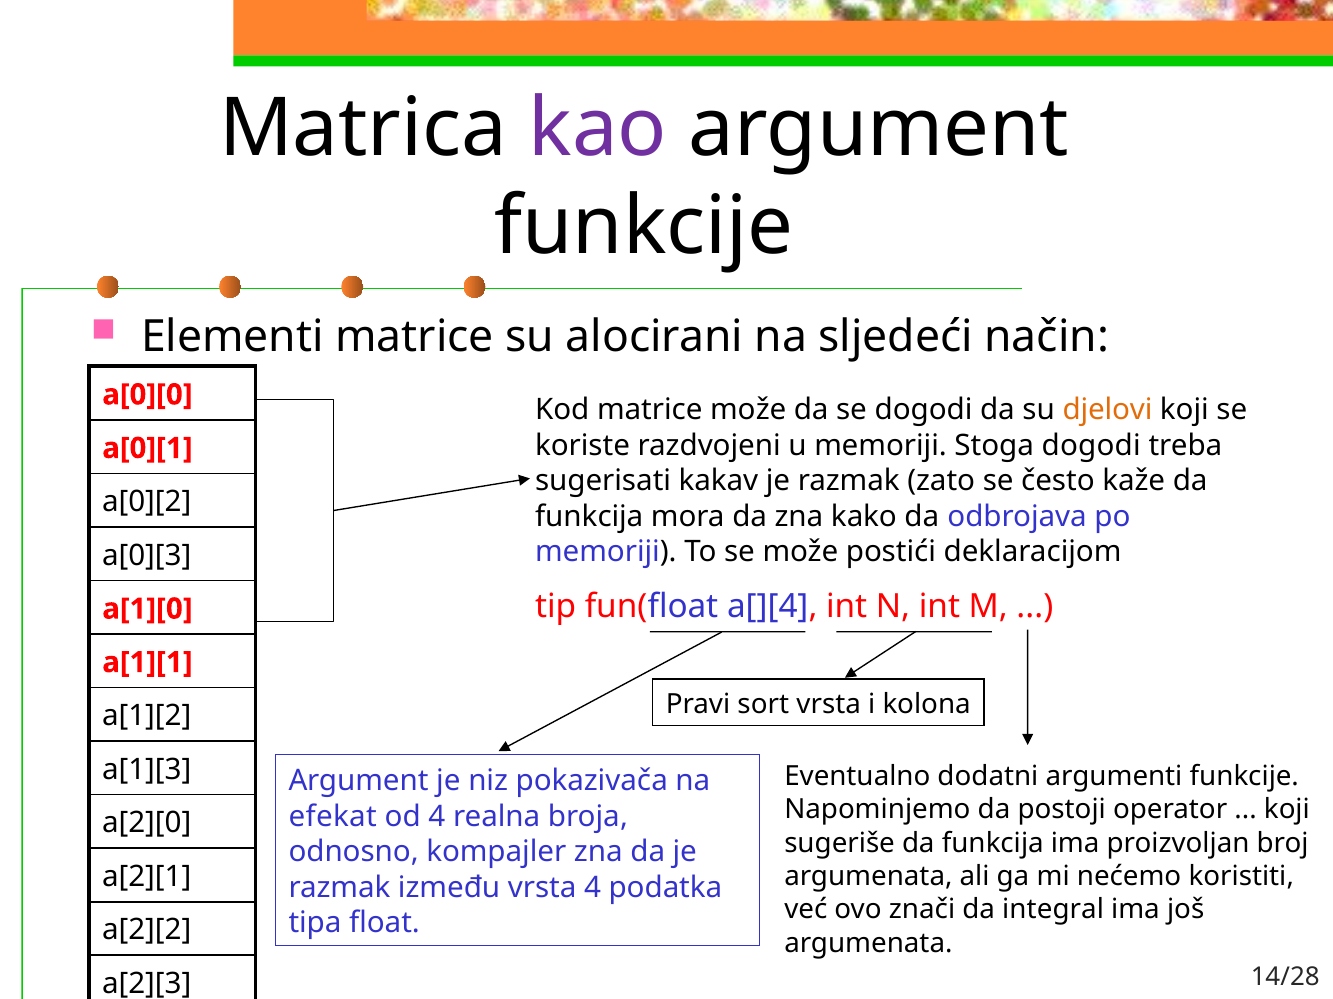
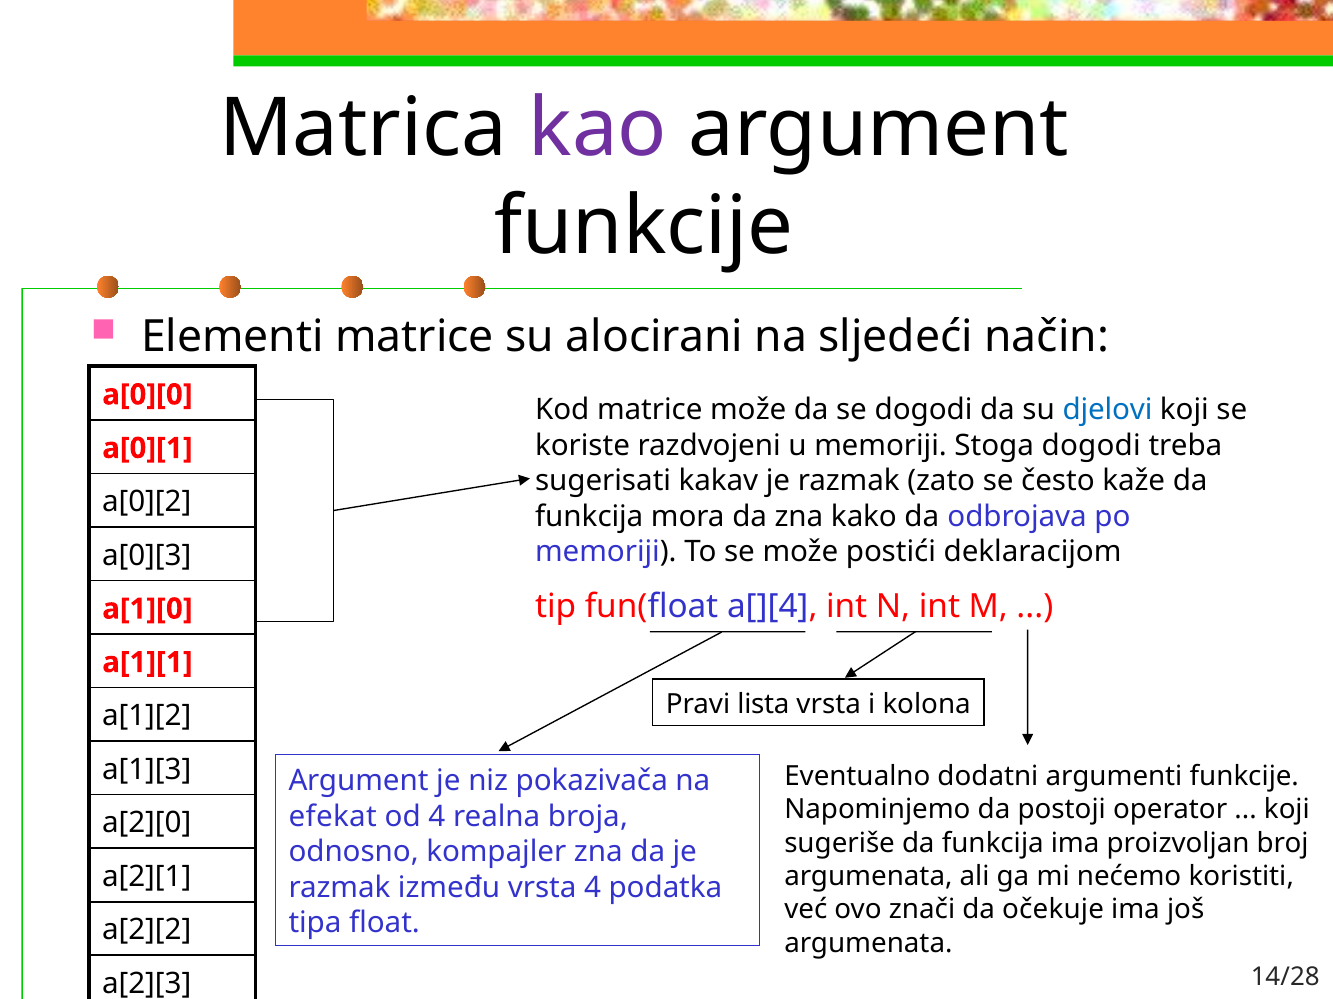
djelovi colour: orange -> blue
sort: sort -> lista
integral: integral -> očekuje
